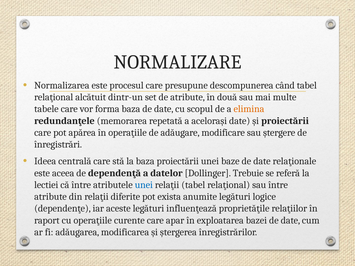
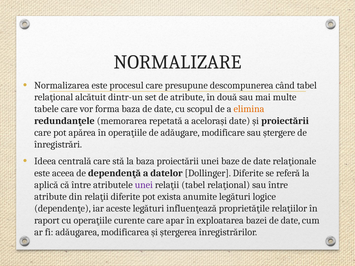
Dollinger Trebuie: Trebuie -> Diferite
lectiei: lectiei -> aplică
unei at (144, 185) colour: blue -> purple
